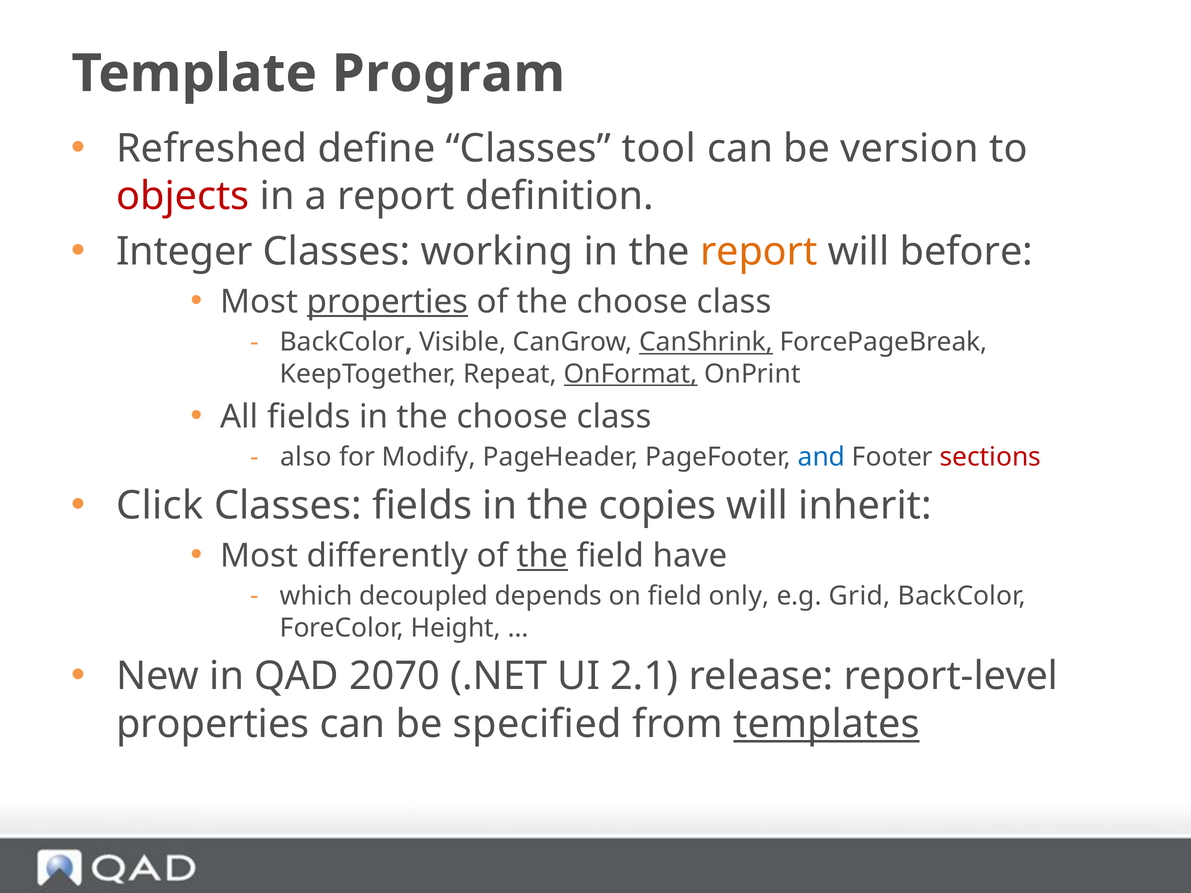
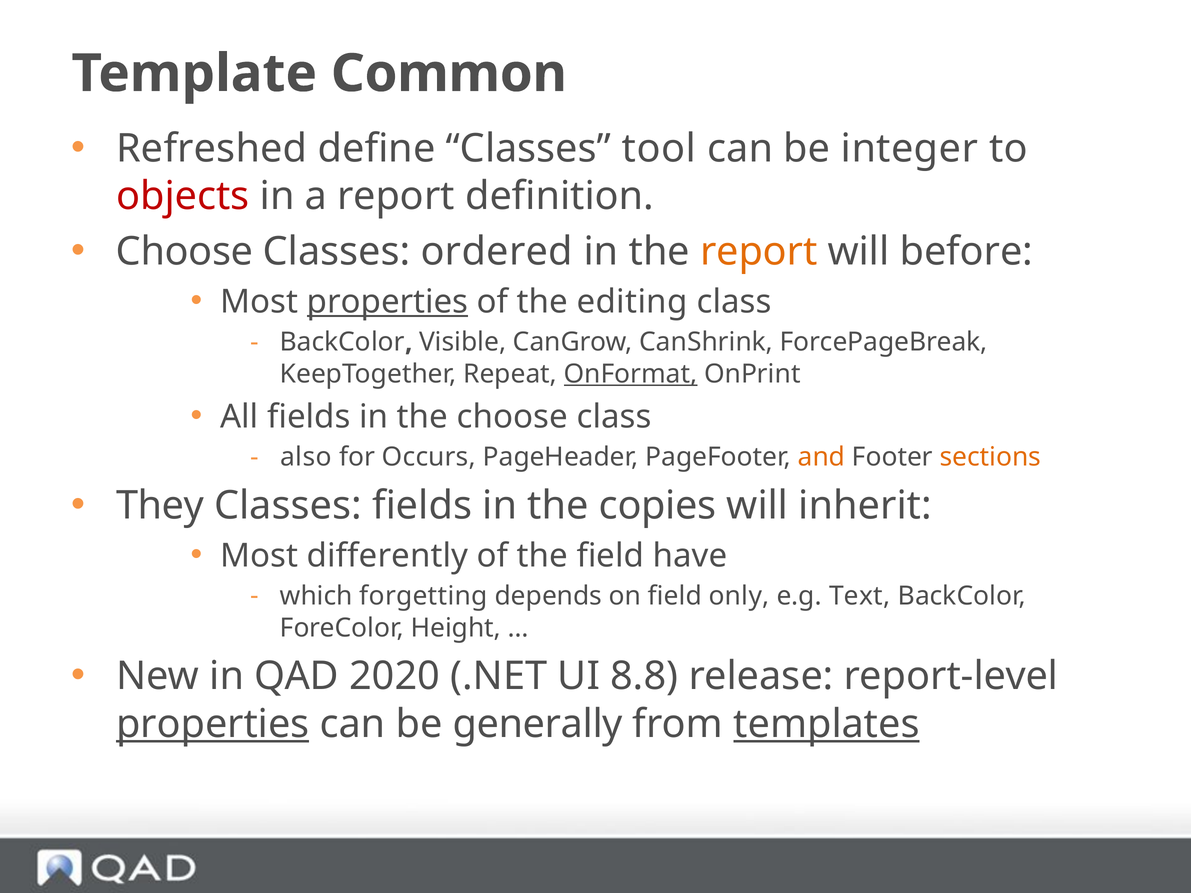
Program: Program -> Common
version: version -> integer
Integer at (184, 252): Integer -> Choose
working: working -> ordered
of the choose: choose -> editing
CanShrink underline: present -> none
Modify: Modify -> Occurs
and colour: blue -> orange
sections colour: red -> orange
Click: Click -> They
the at (542, 556) underline: present -> none
decoupled: decoupled -> forgetting
Grid: Grid -> Text
2070: 2070 -> 2020
2.1: 2.1 -> 8.8
properties at (213, 724) underline: none -> present
specified: specified -> generally
